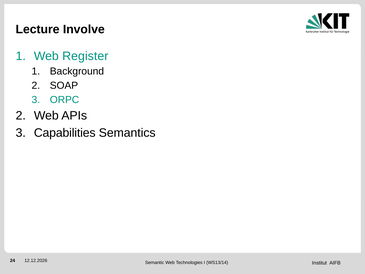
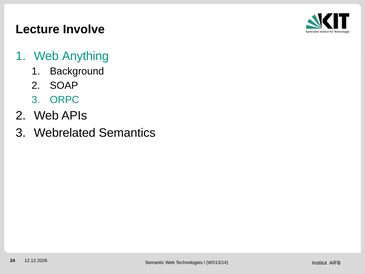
Register: Register -> Anything
Capabilities: Capabilities -> Webrelated
